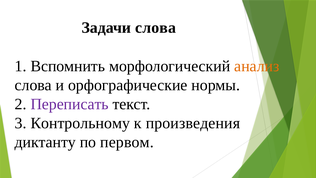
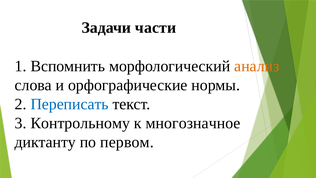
Задачи слова: слова -> части
Переписать colour: purple -> blue
произведения: произведения -> многозначное
